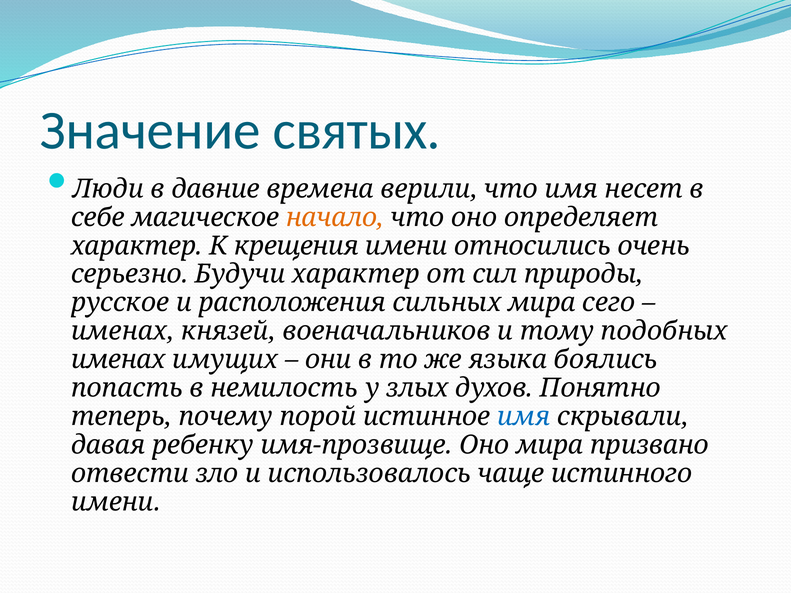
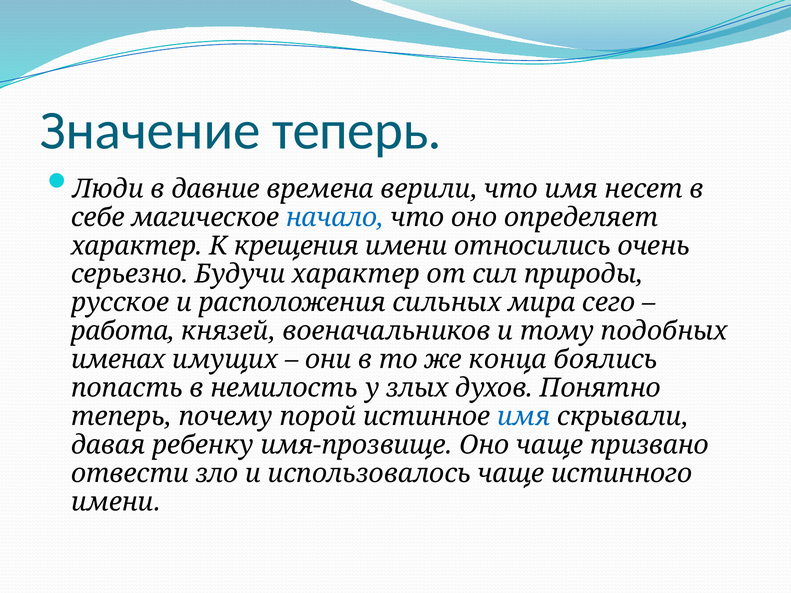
Значение святых: святых -> теперь
начало colour: orange -> blue
именах at (123, 331): именах -> работа
языка: языка -> конца
Оно мира: мира -> чаще
